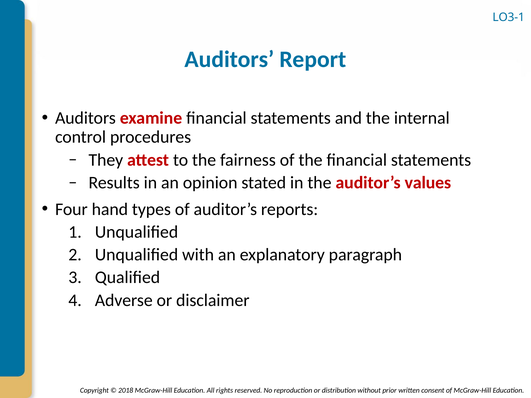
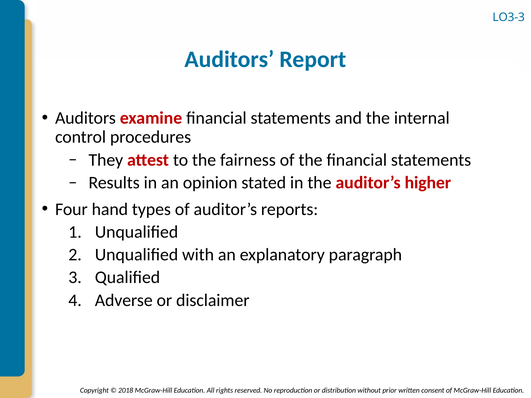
LO3-1: LO3-1 -> LO3-3
values: values -> higher
